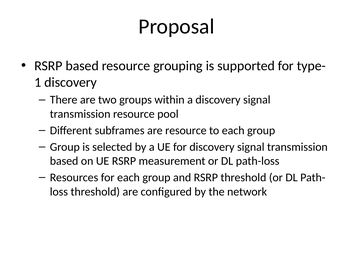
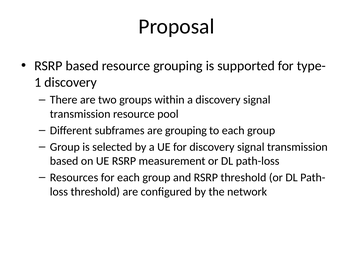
are resource: resource -> grouping
